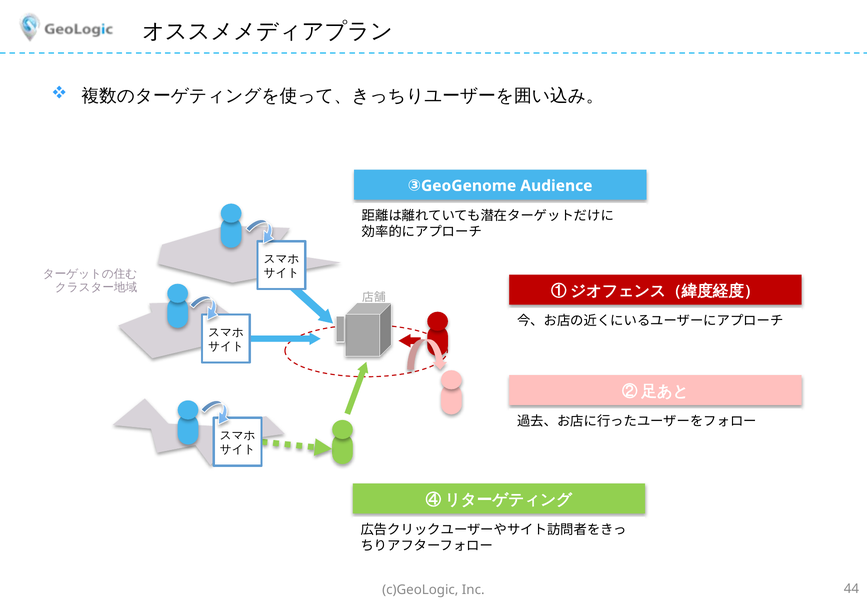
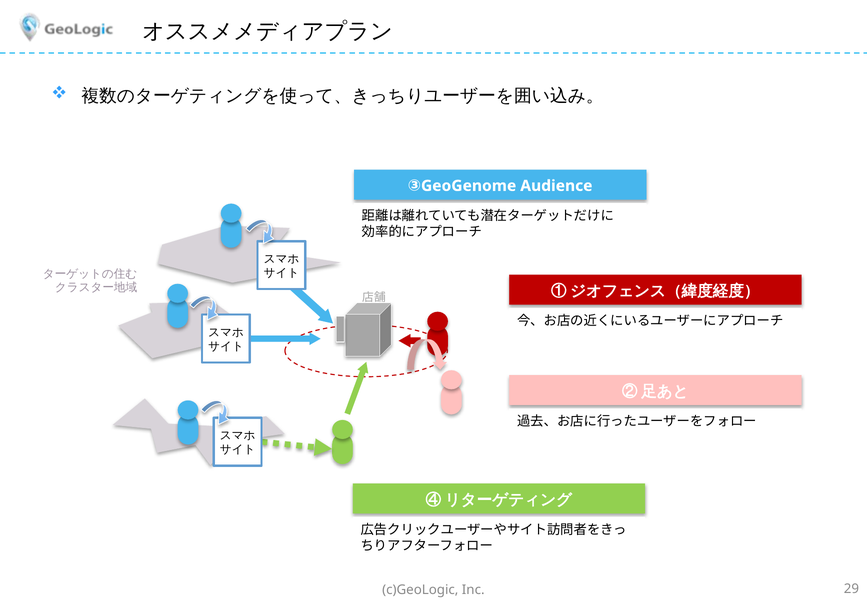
44: 44 -> 29
